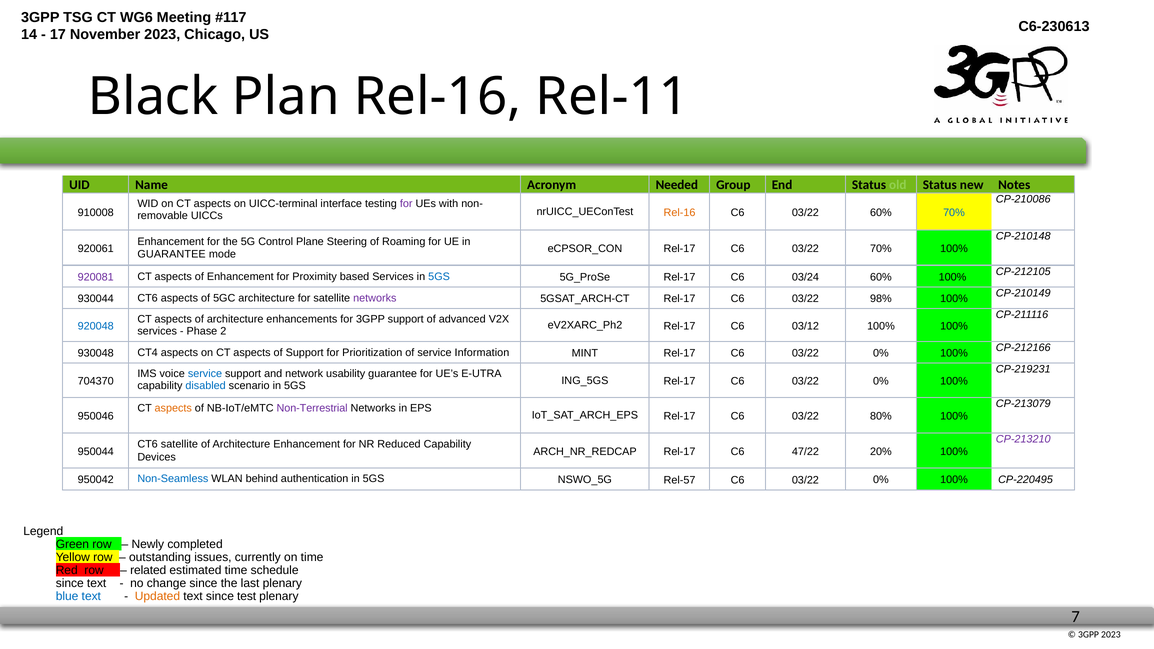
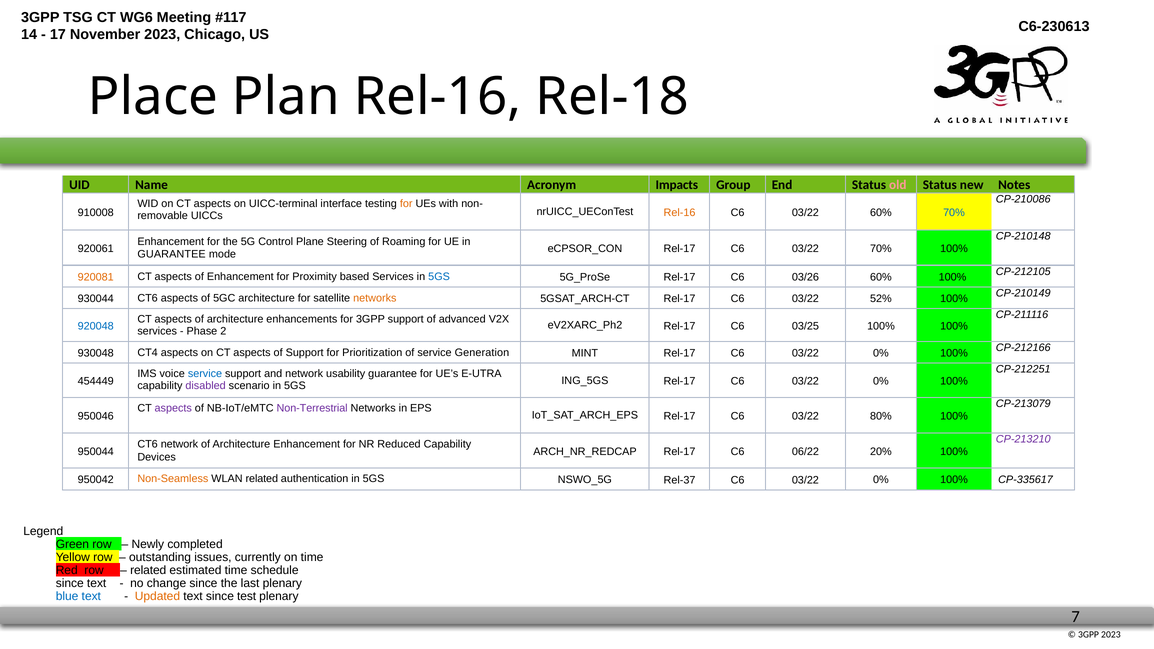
Black: Black -> Place
Rel-11: Rel-11 -> Rel-18
Needed: Needed -> Impacts
old colour: light green -> pink
for at (406, 204) colour: purple -> orange
920081 colour: purple -> orange
03/24: 03/24 -> 03/26
networks at (375, 298) colour: purple -> orange
98%: 98% -> 52%
03/12: 03/12 -> 03/25
Information: Information -> Generation
CP-219231: CP-219231 -> CP-212251
704370: 704370 -> 454449
disabled colour: blue -> purple
aspects at (173, 408) colour: orange -> purple
CT6 satellite: satellite -> network
47/22: 47/22 -> 06/22
Non-Seamless colour: blue -> orange
WLAN behind: behind -> related
Rel-57: Rel-57 -> Rel-37
CP-220495: CP-220495 -> CP-335617
